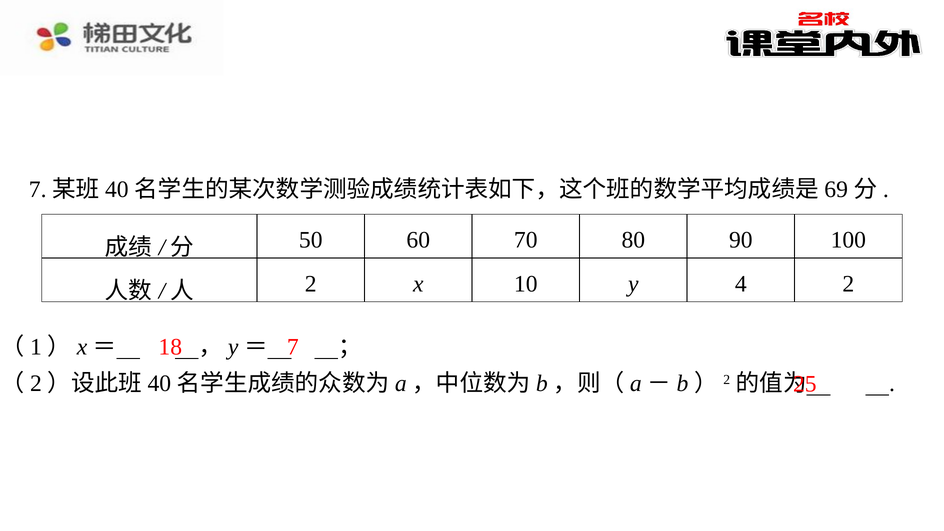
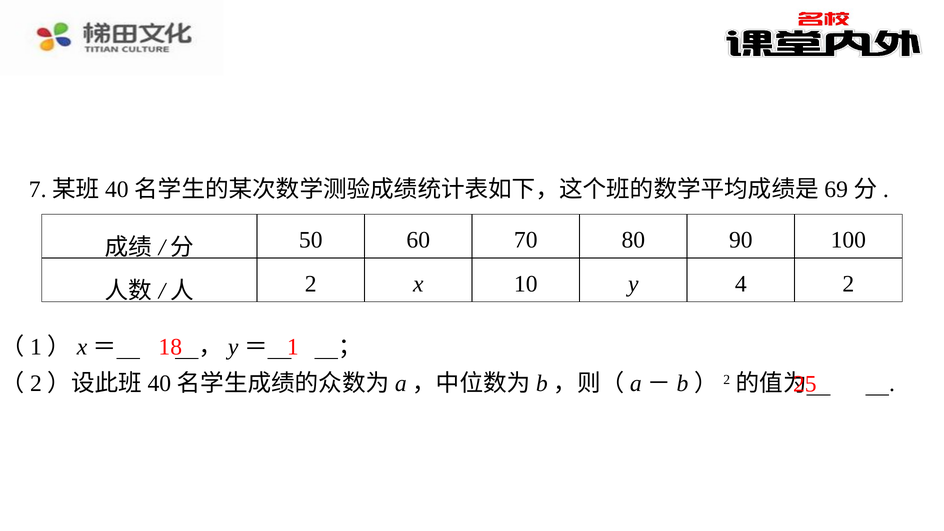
7: 7 -> 1
